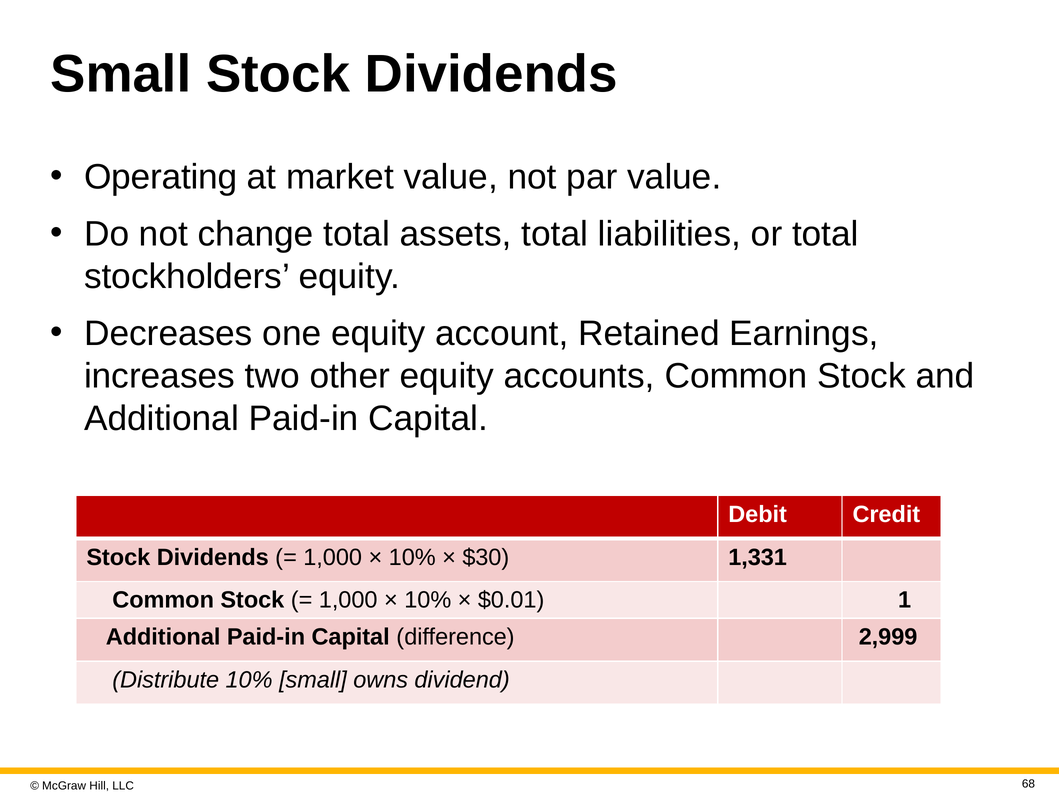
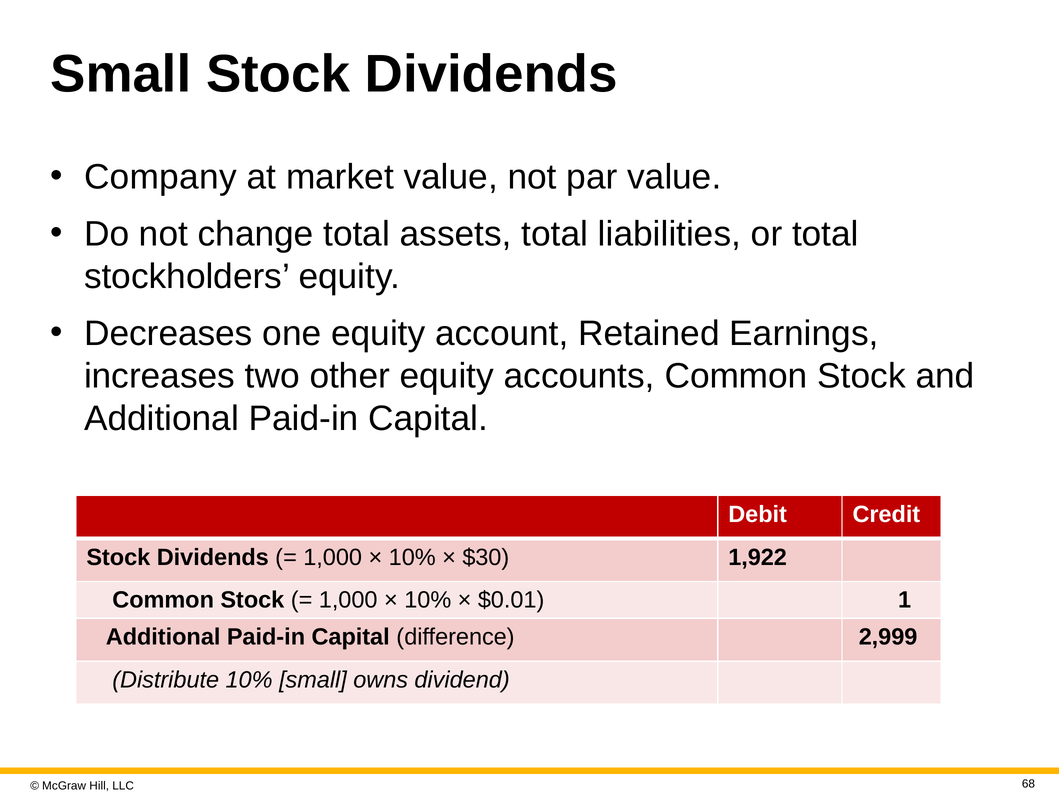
Operating: Operating -> Company
1,331: 1,331 -> 1,922
